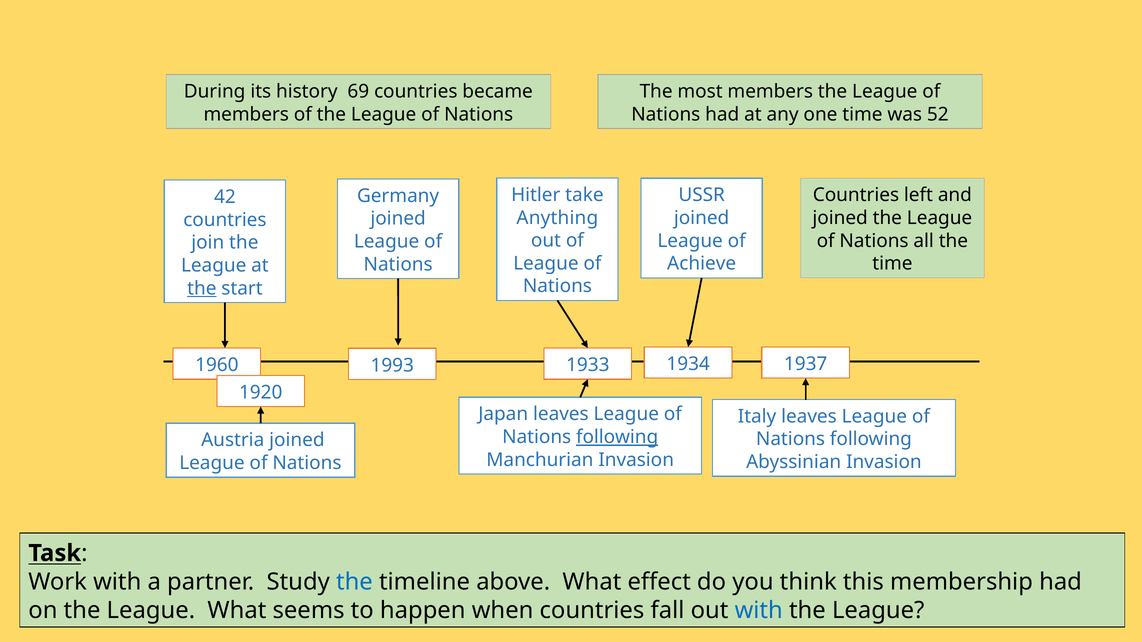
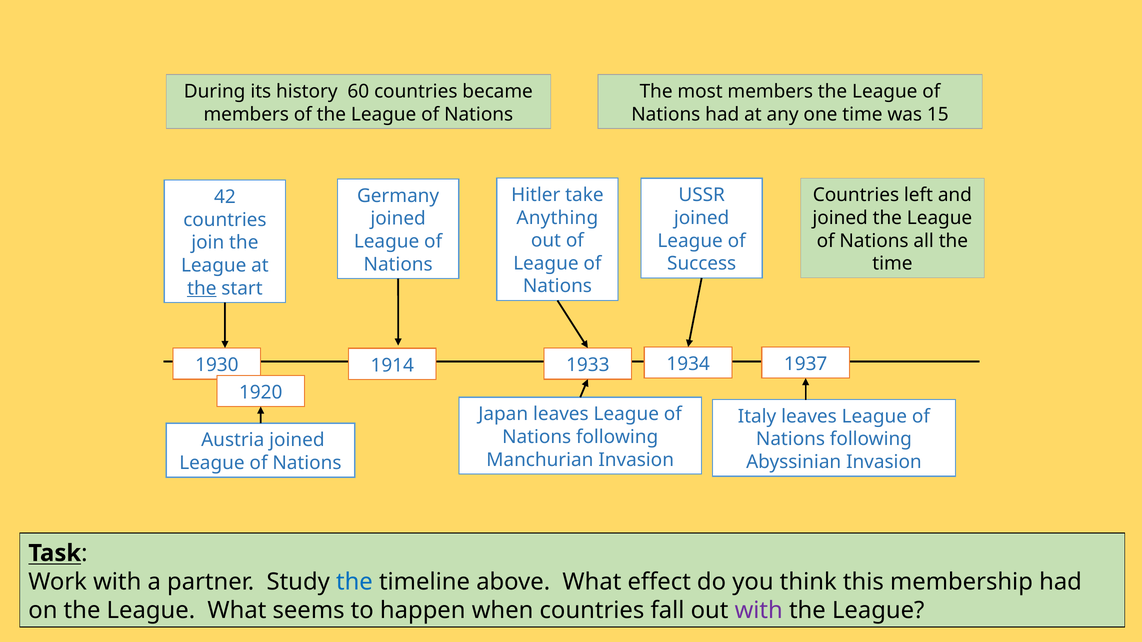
69: 69 -> 60
52: 52 -> 15
Achieve: Achieve -> Success
1960: 1960 -> 1930
1993: 1993 -> 1914
following at (617, 437) underline: present -> none
with at (759, 611) colour: blue -> purple
